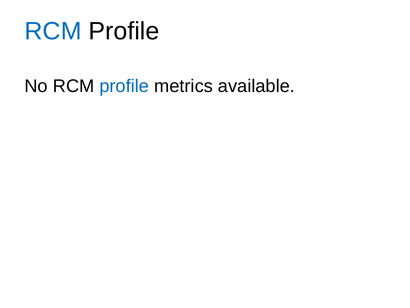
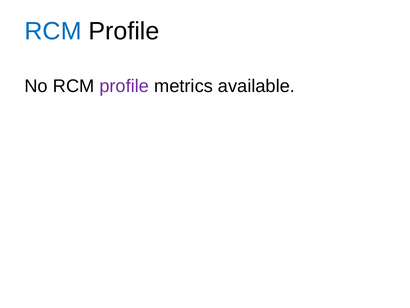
profile at (124, 86) colour: blue -> purple
